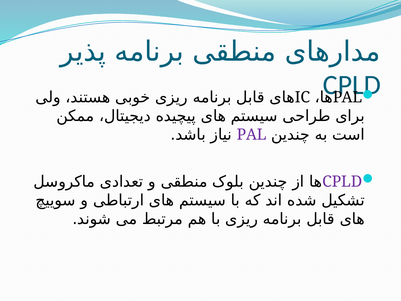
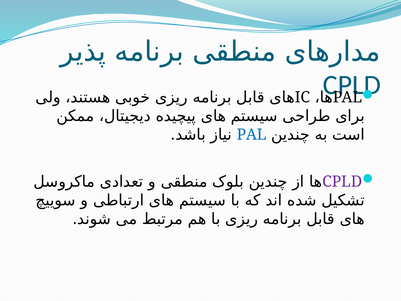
PAL at (252, 135) colour: purple -> blue
